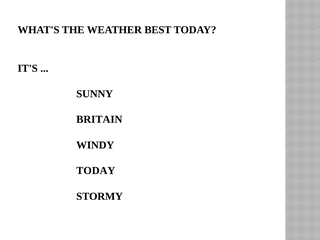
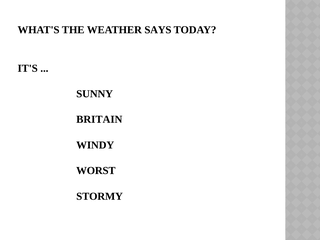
BEST: BEST -> SAYS
TODAY at (96, 171): TODAY -> WORST
